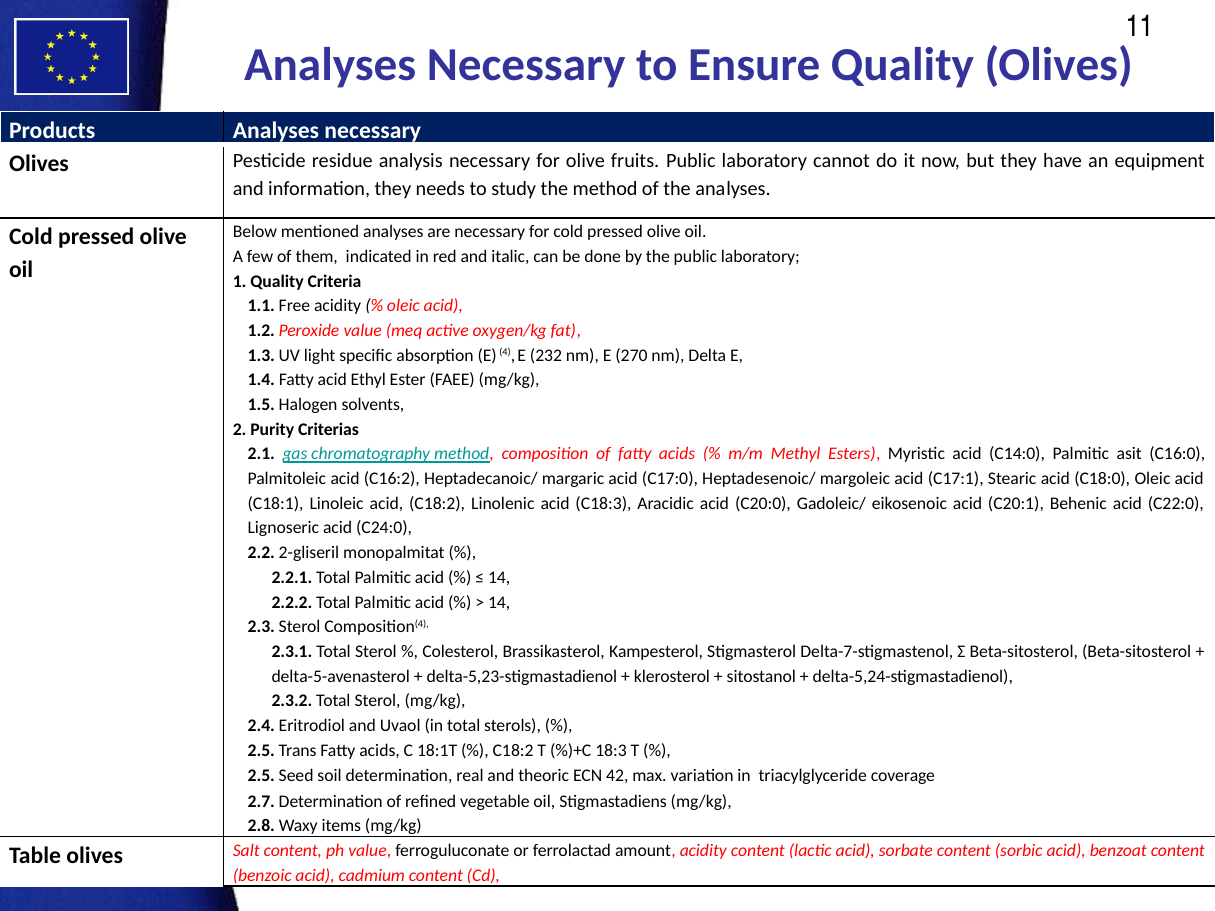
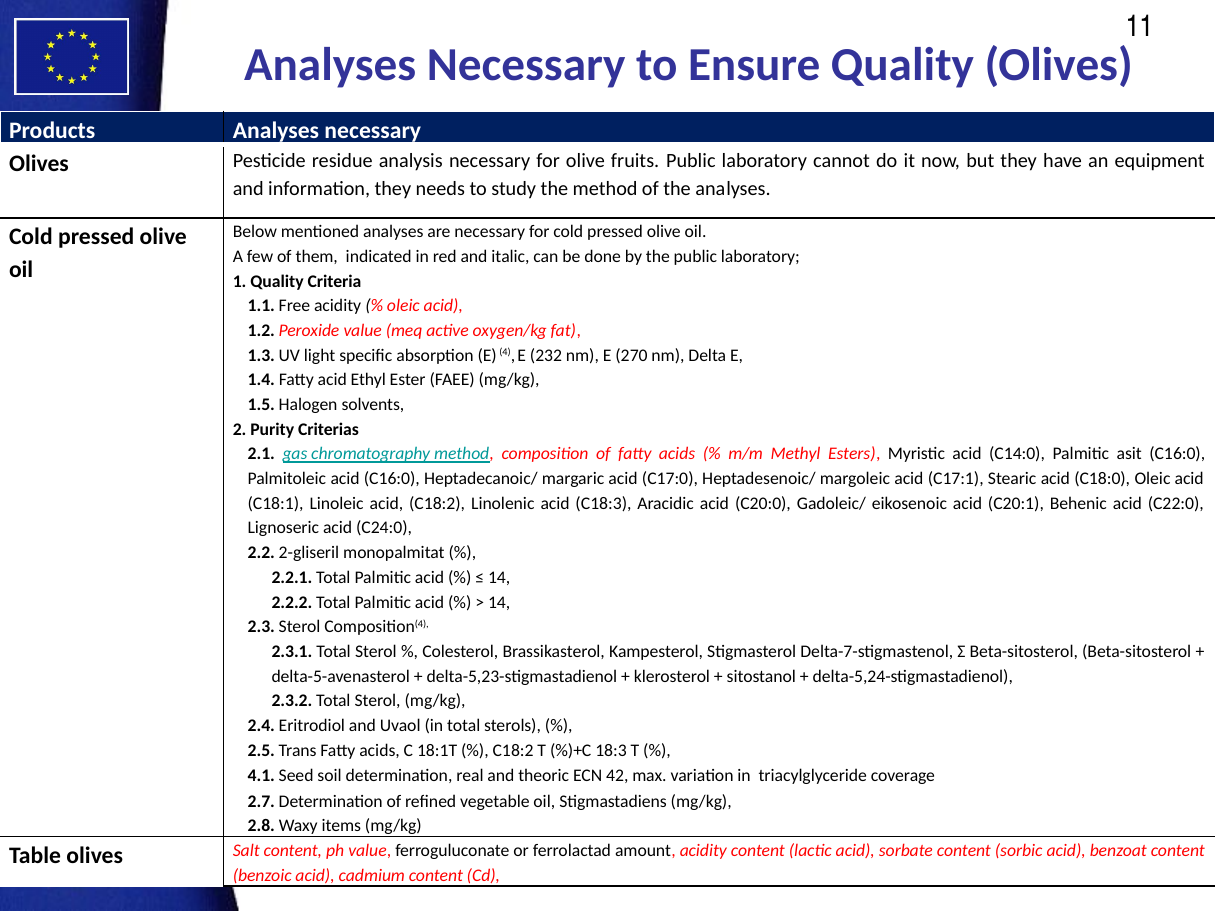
acid C16:2: C16:2 -> C16:0
2.5 at (261, 776): 2.5 -> 4.1
